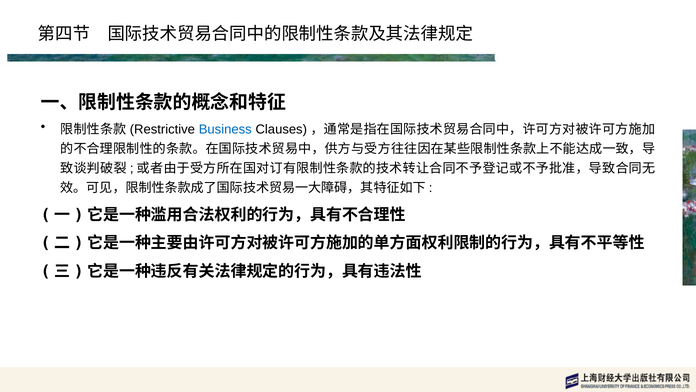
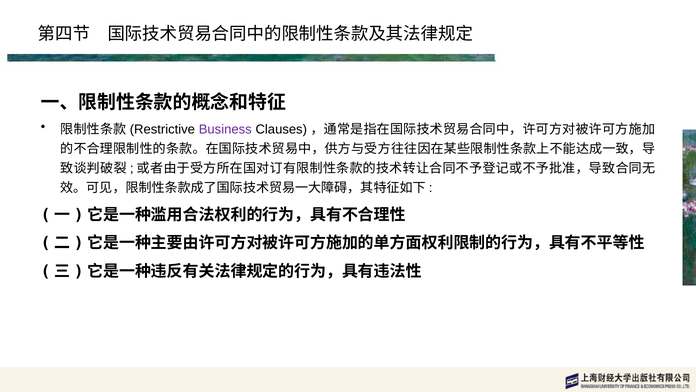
Business colour: blue -> purple
